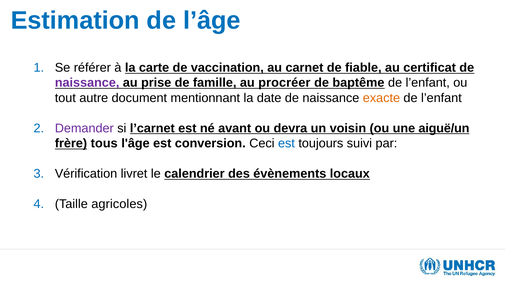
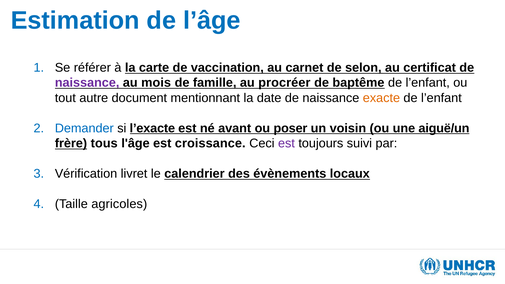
fiable: fiable -> selon
prise: prise -> mois
Demander colour: purple -> blue
l’carnet: l’carnet -> l’exacte
devra: devra -> poser
conversion: conversion -> croissance
est at (286, 143) colour: blue -> purple
